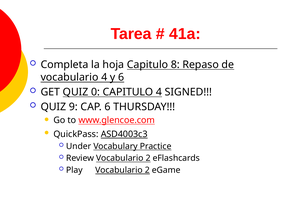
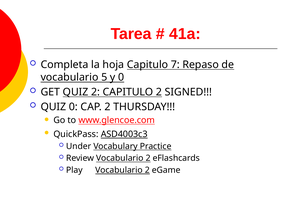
8: 8 -> 7
vocabulario 4: 4 -> 5
y 6: 6 -> 0
QUIZ 0: 0 -> 2
CAPITULO 4: 4 -> 2
QUIZ 9: 9 -> 0
CAP 6: 6 -> 2
